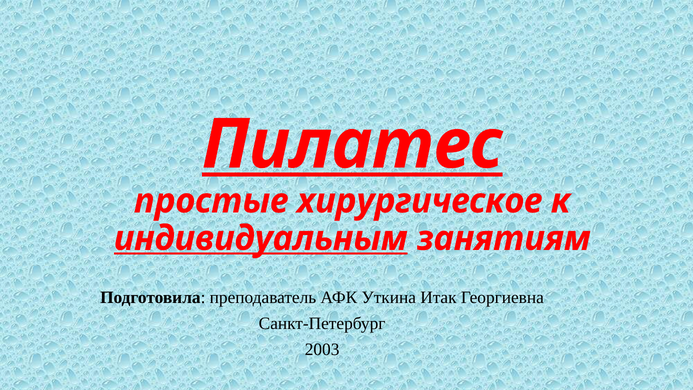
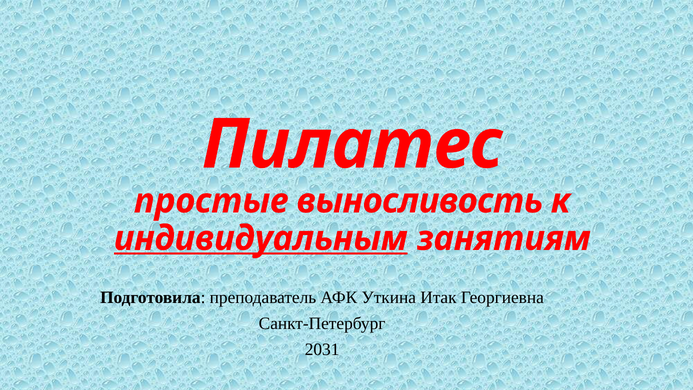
Пилатес underline: present -> none
хирургическое: хирургическое -> выносливость
2003: 2003 -> 2031
